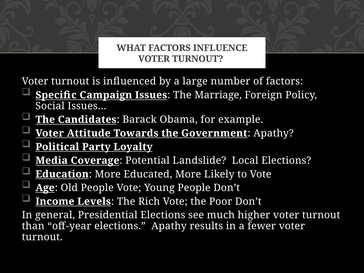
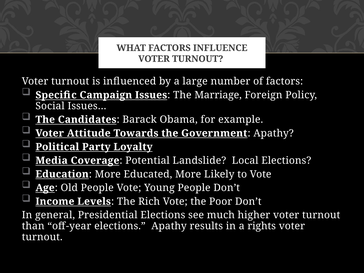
fewer: fewer -> rights
